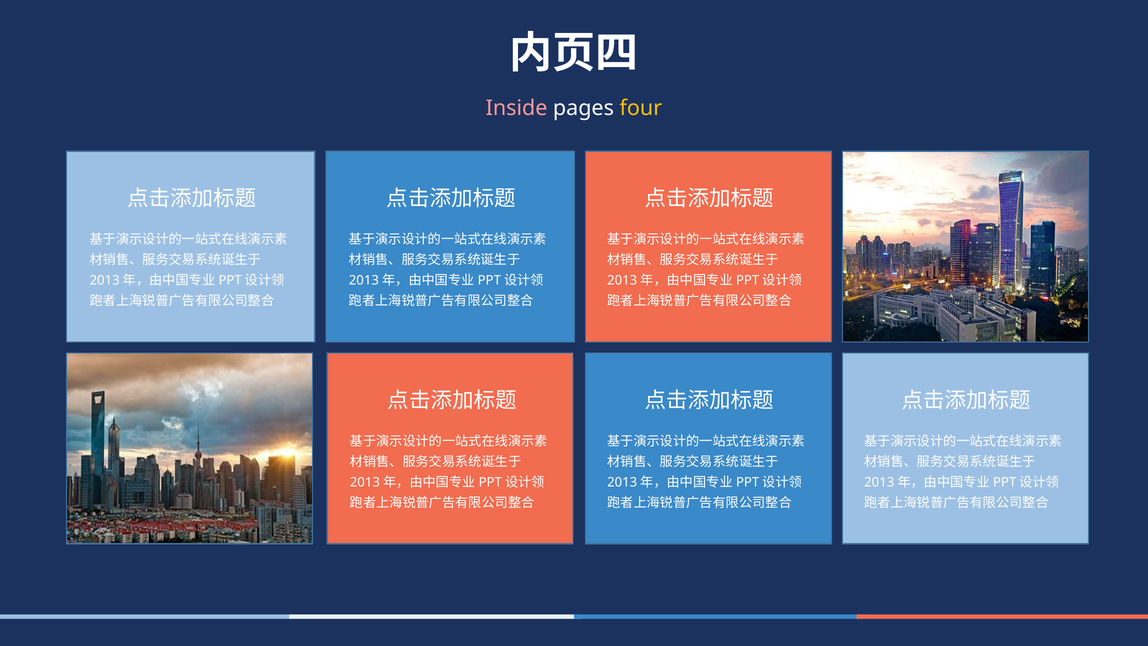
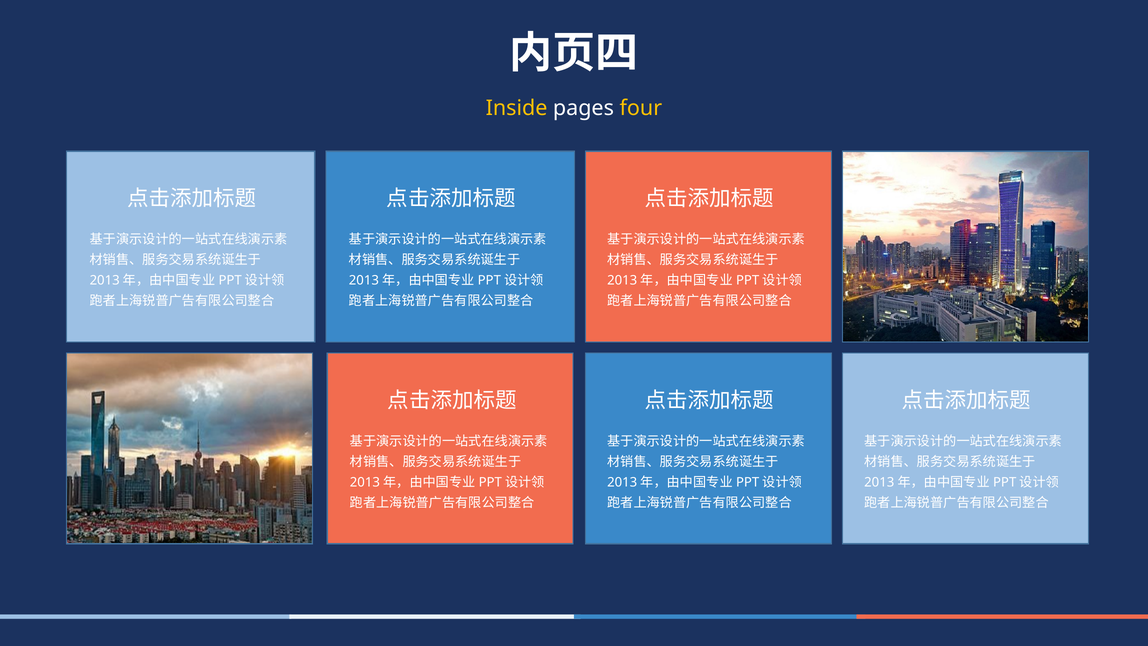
Inside colour: pink -> yellow
